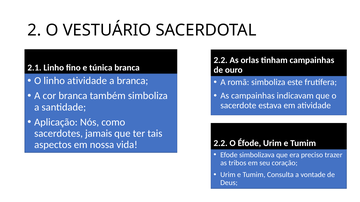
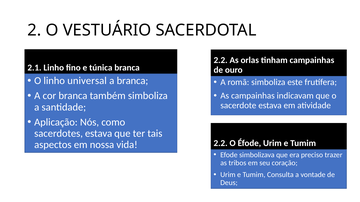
linho atividade: atividade -> universal
sacerdotes jamais: jamais -> estava
